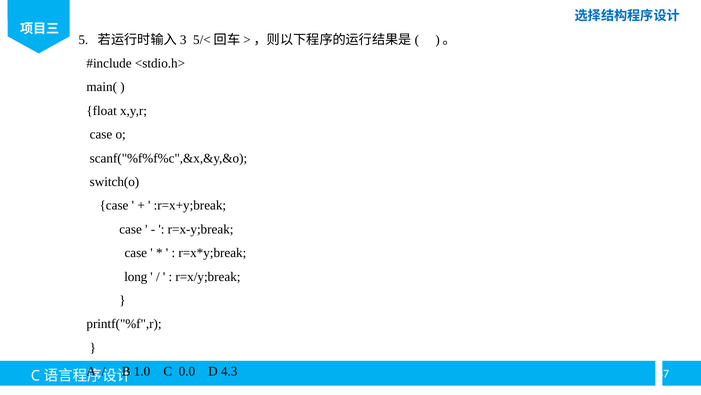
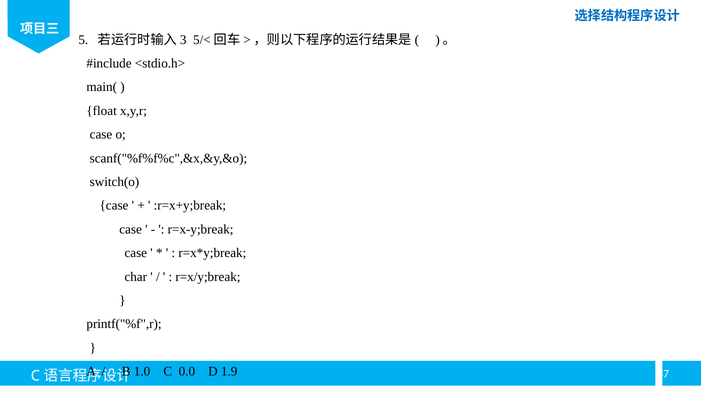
long: long -> char
4.3: 4.3 -> 1.9
